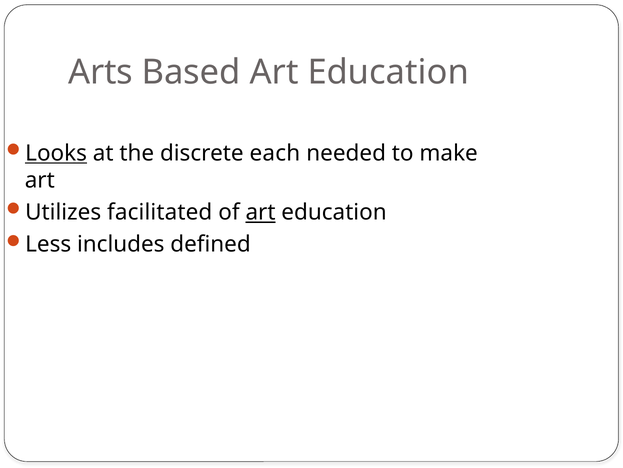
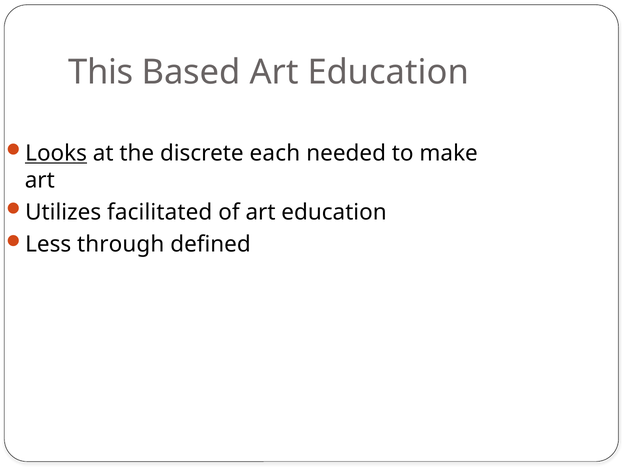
Arts: Arts -> This
art at (261, 212) underline: present -> none
includes: includes -> through
